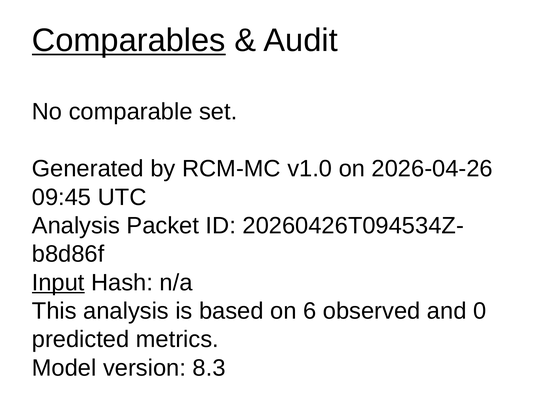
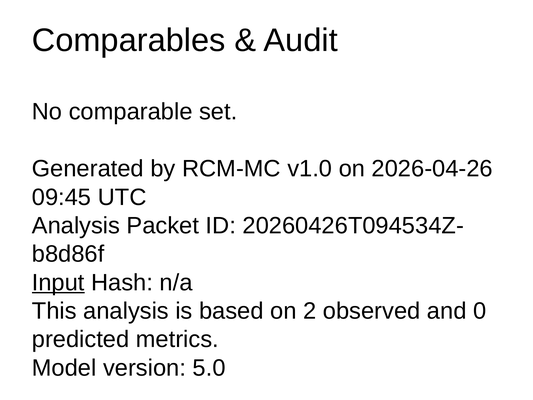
Comparables underline: present -> none
6: 6 -> 2
8.3: 8.3 -> 5.0
